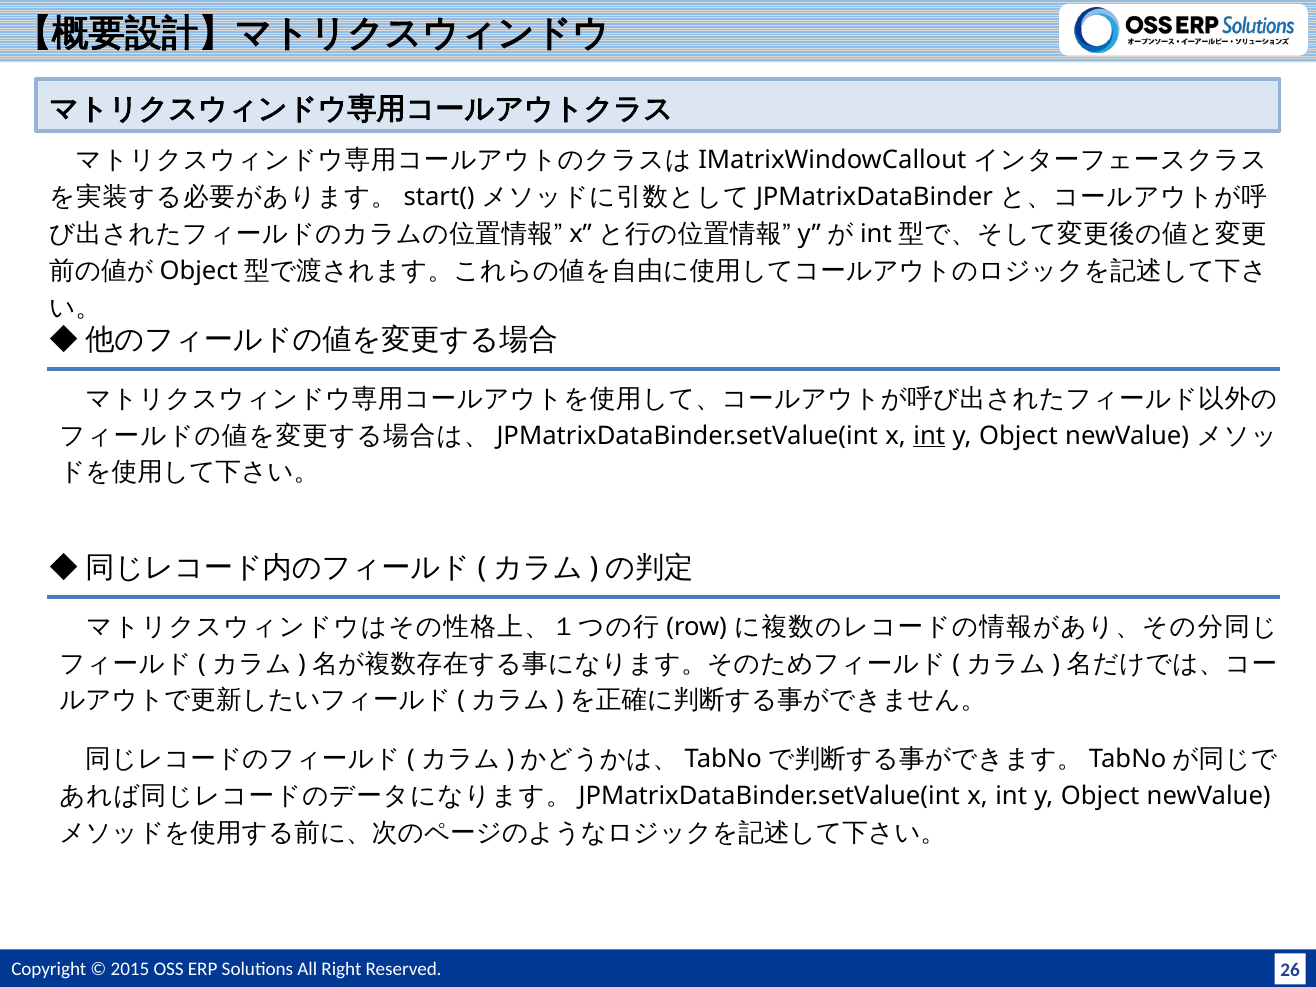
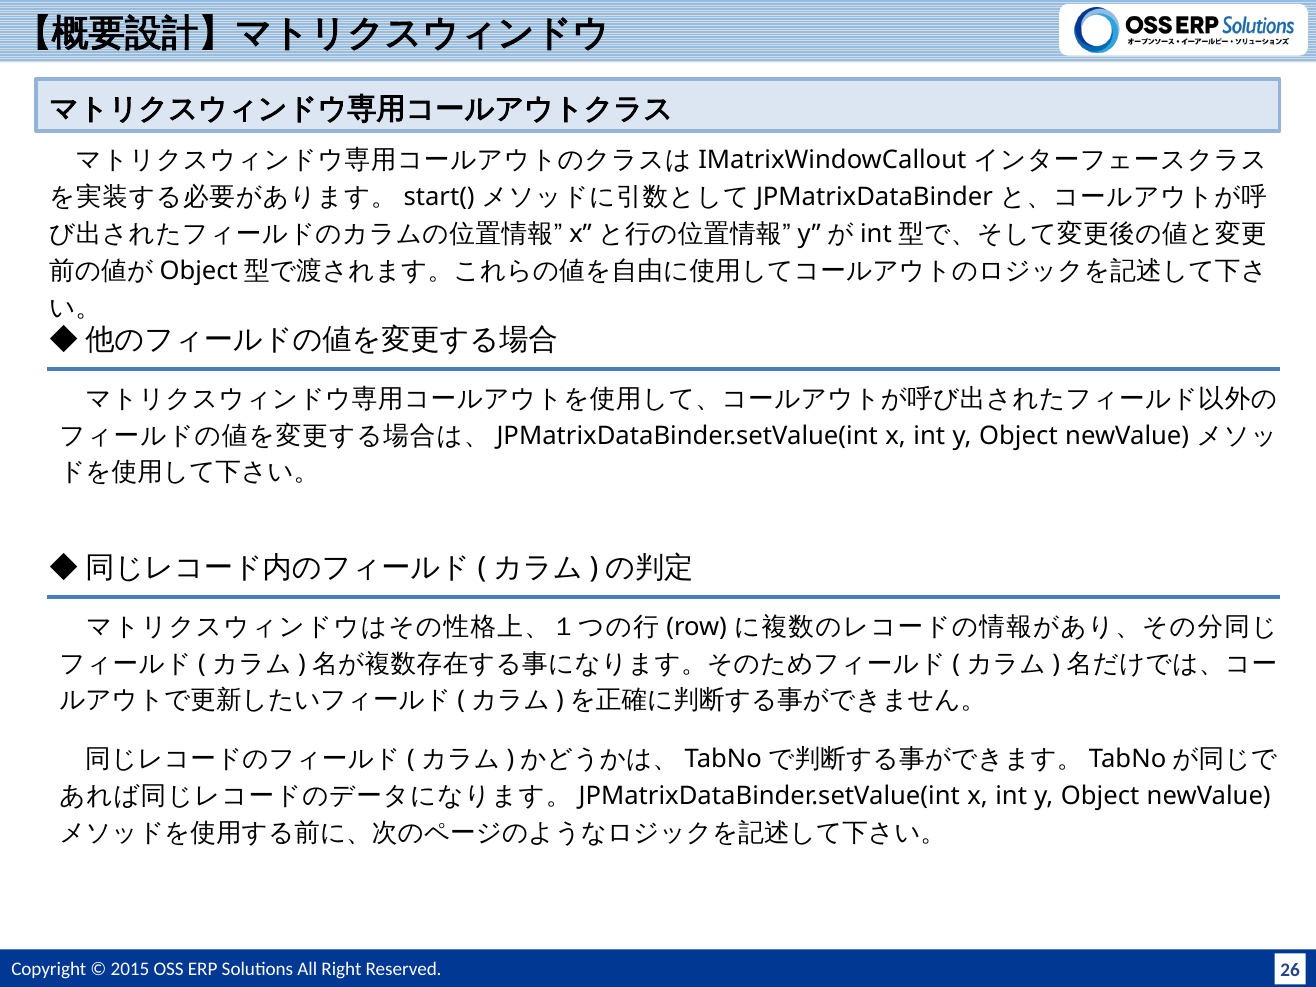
int at (929, 436) underline: present -> none
